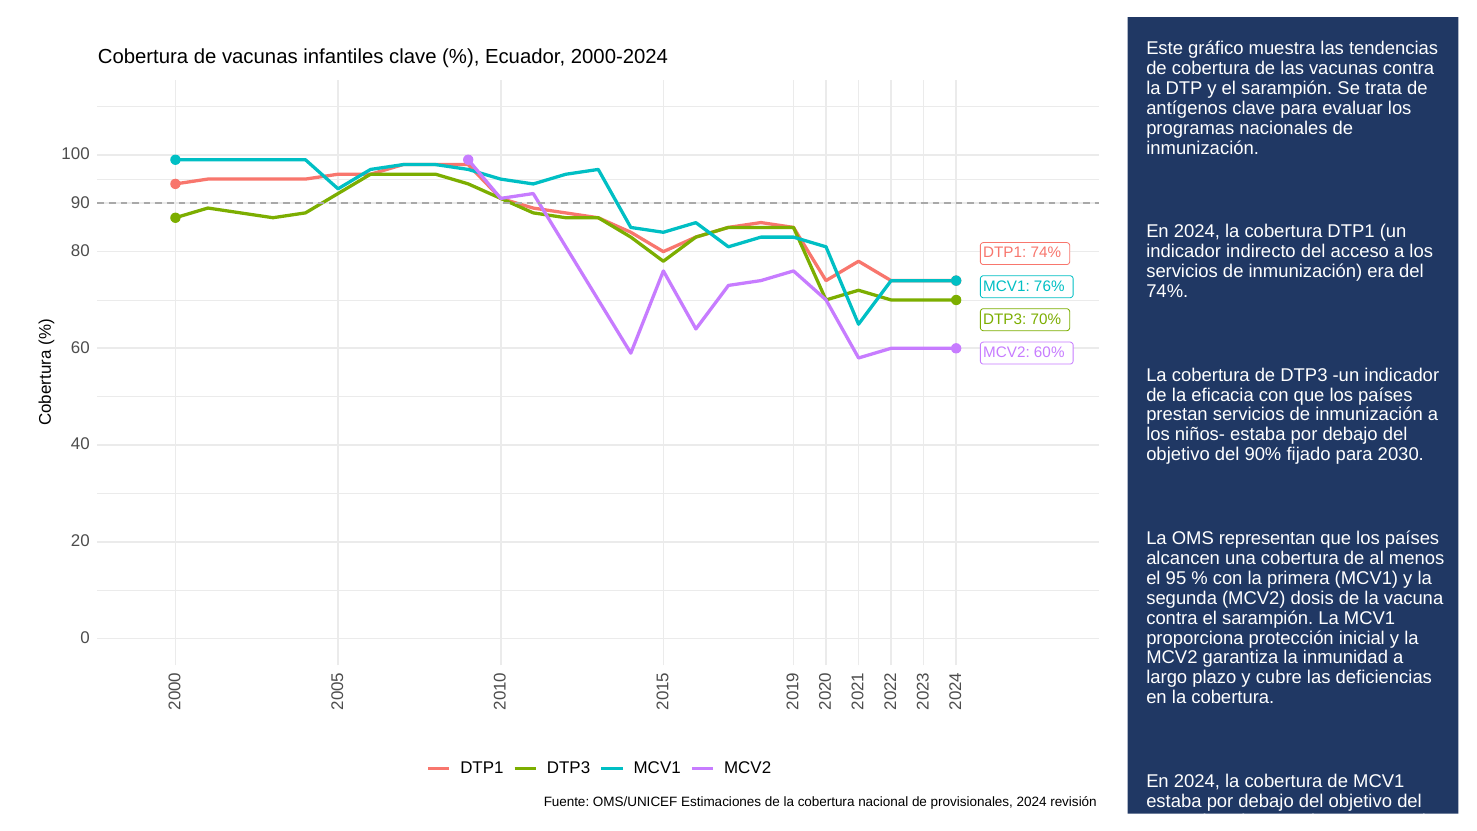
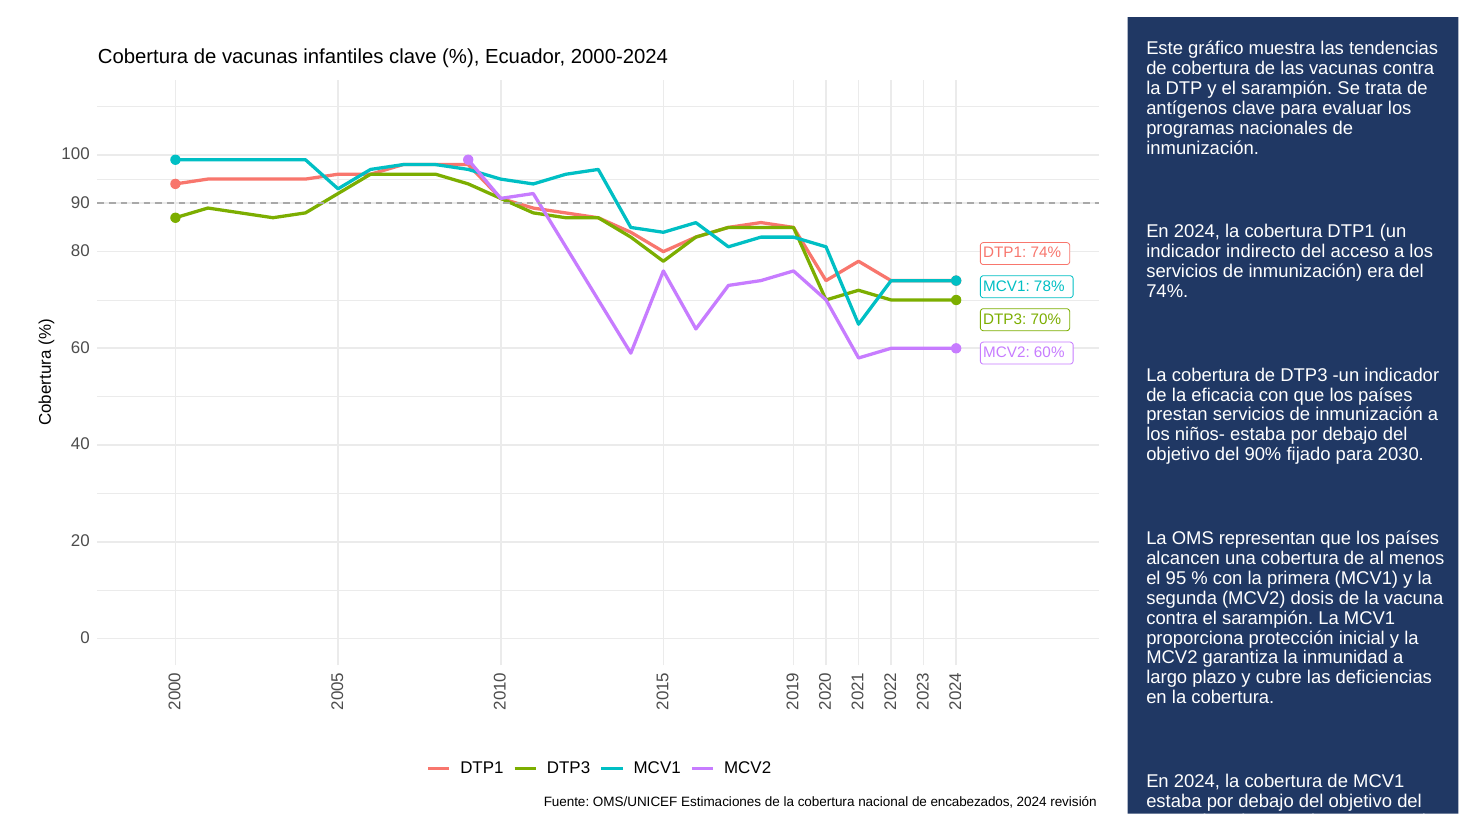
76%: 76% -> 78%
provisionales: provisionales -> encabezados
